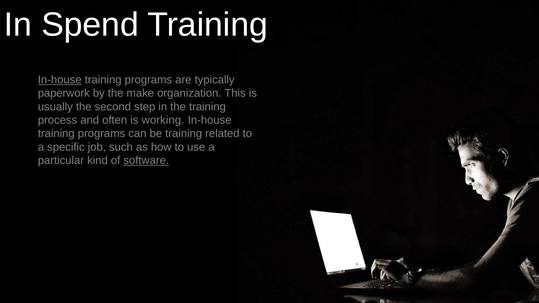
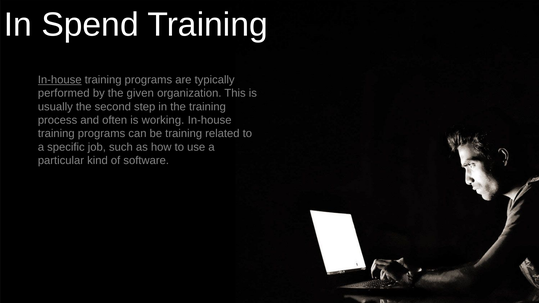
paperwork: paperwork -> performed
make: make -> given
software underline: present -> none
